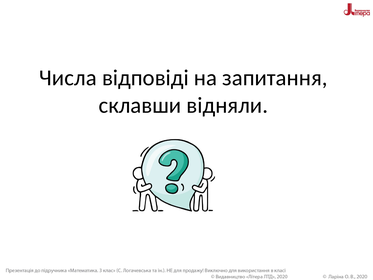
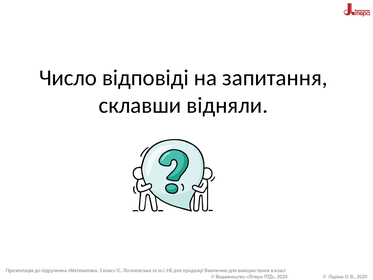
Числа: Числа -> Число
